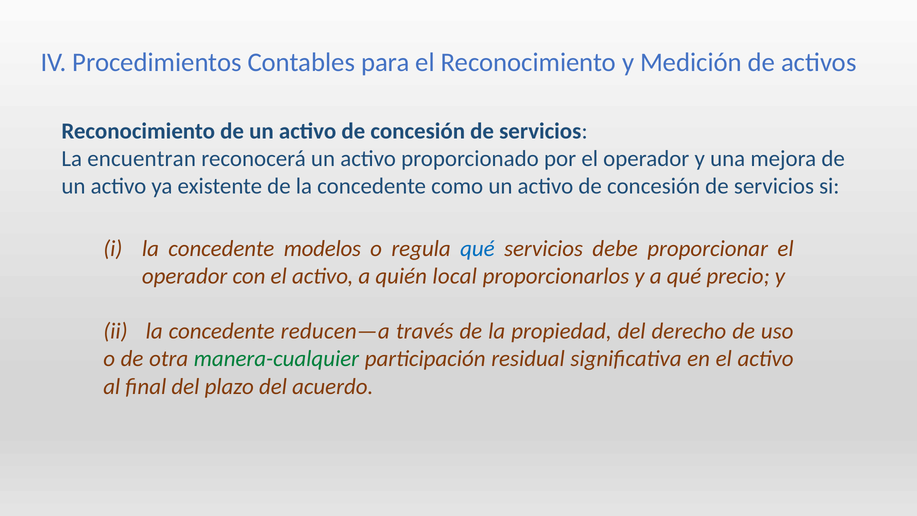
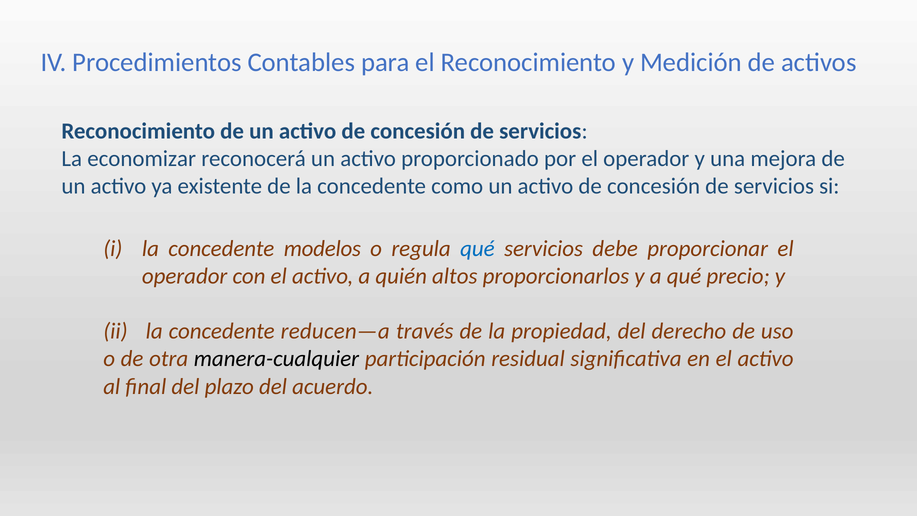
encuentran: encuentran -> economizar
local: local -> altos
manera-cualquier colour: green -> black
